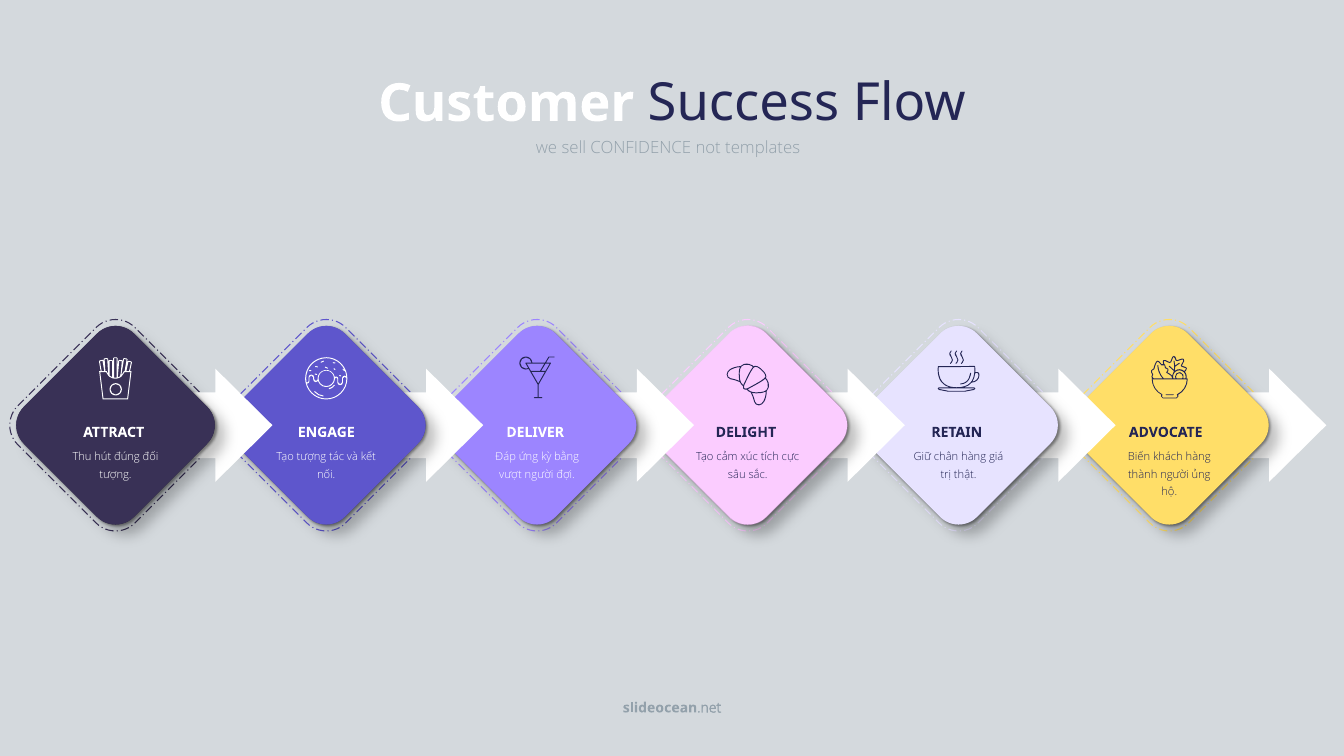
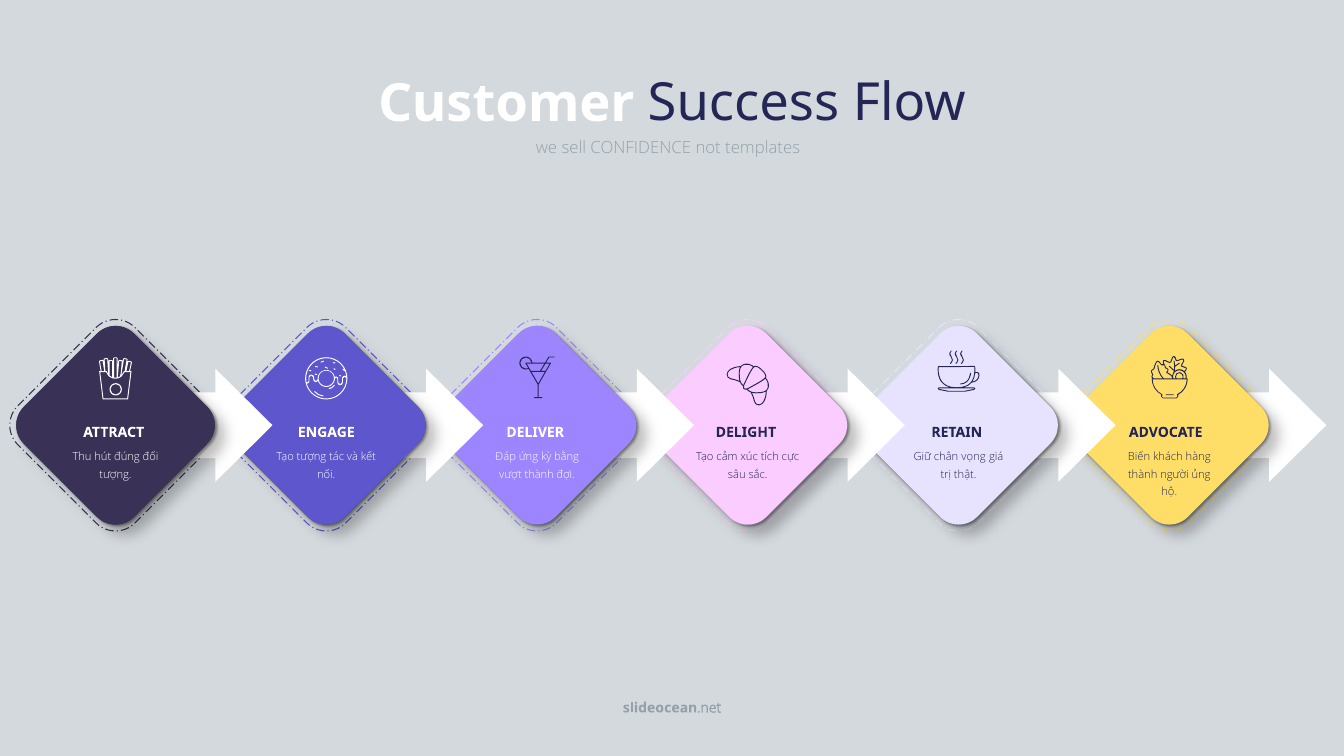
chân hàng: hàng -> vọng
vượt người: người -> thành
